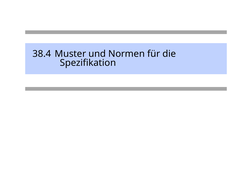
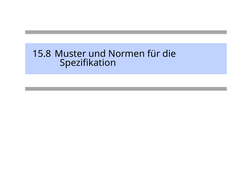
38.4: 38.4 -> 15.8
